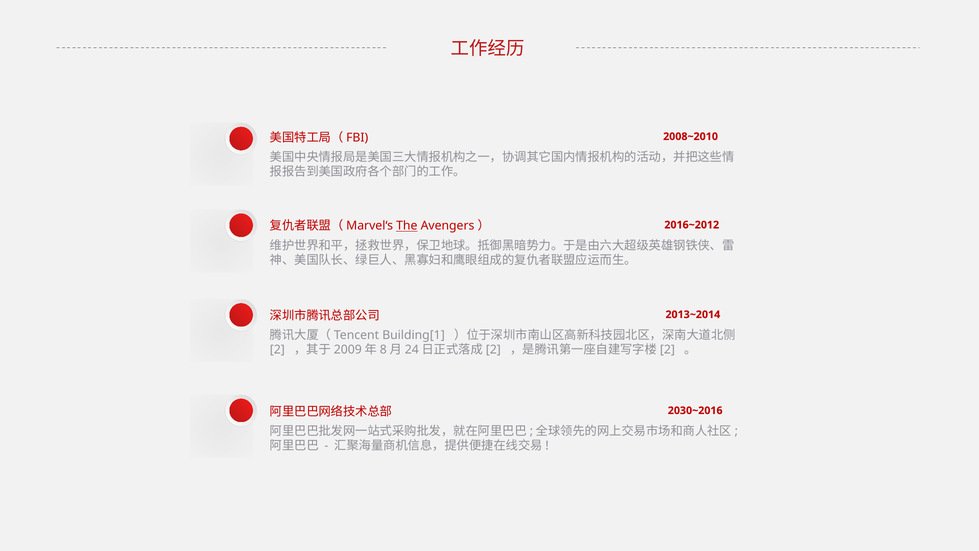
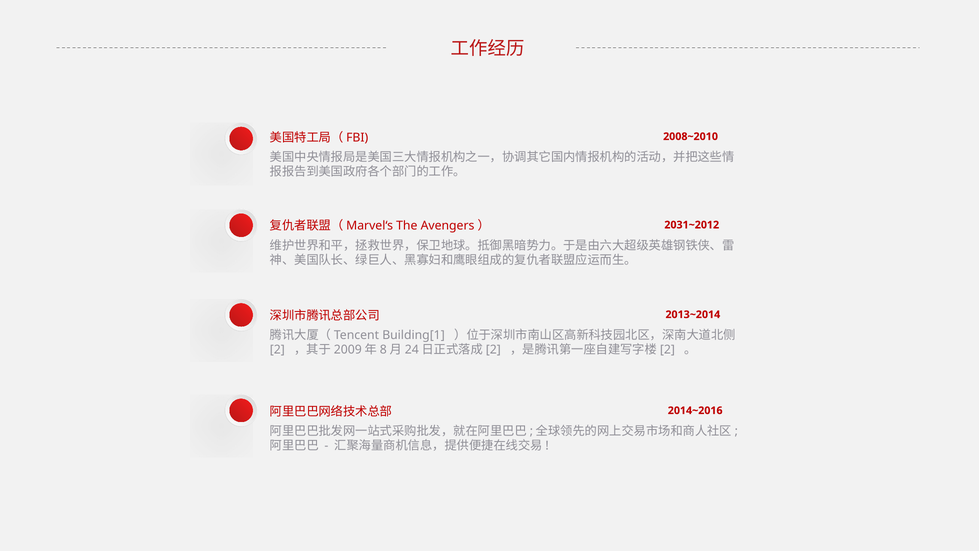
The underline: present -> none
2016~2012: 2016~2012 -> 2031~2012
2030~2016: 2030~2016 -> 2014~2016
